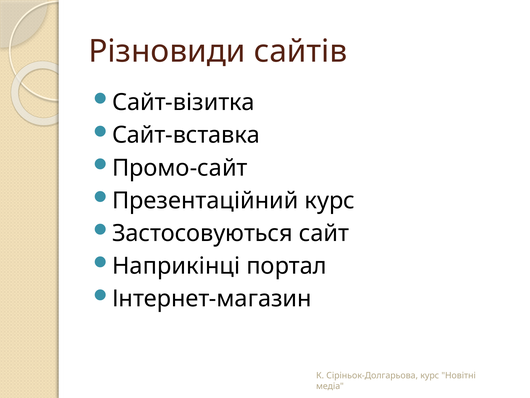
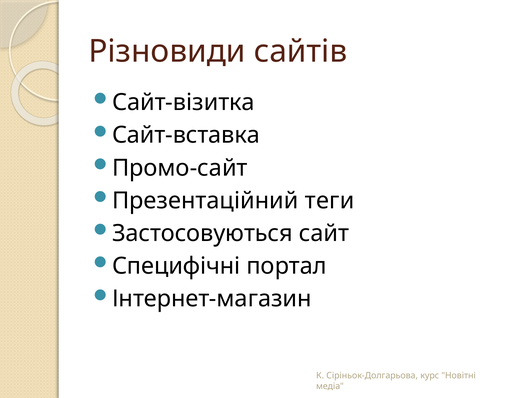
Презентаційний курс: курс -> теги
Наприкінці: Наприкінці -> Специфічні
